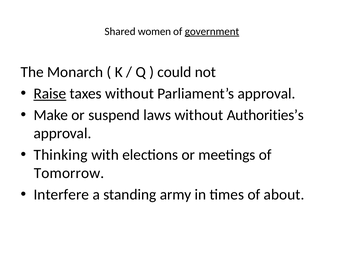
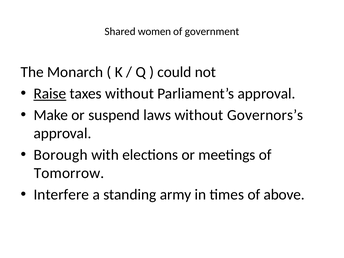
government underline: present -> none
Authorities’s: Authorities’s -> Governors’s
Thinking: Thinking -> Borough
about: about -> above
